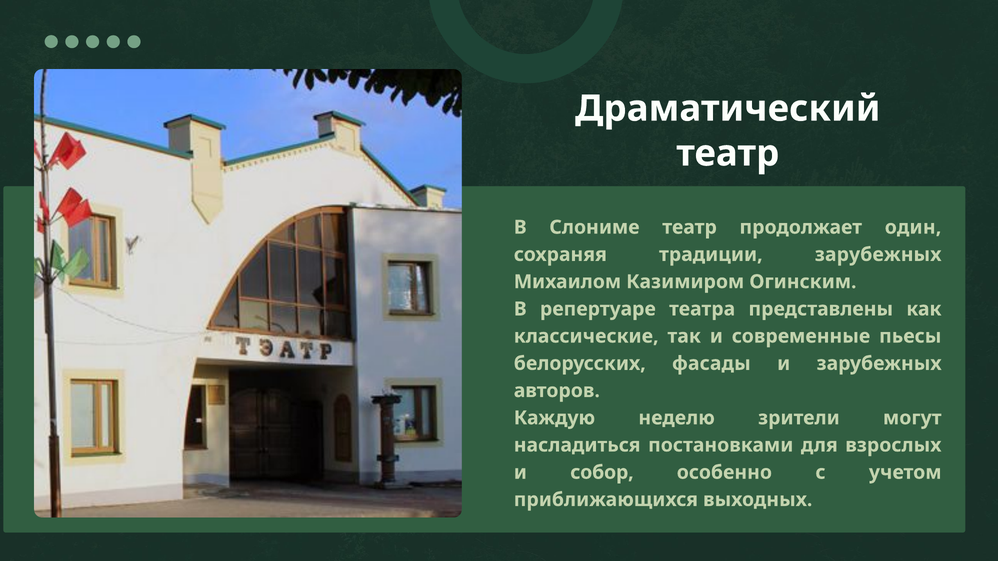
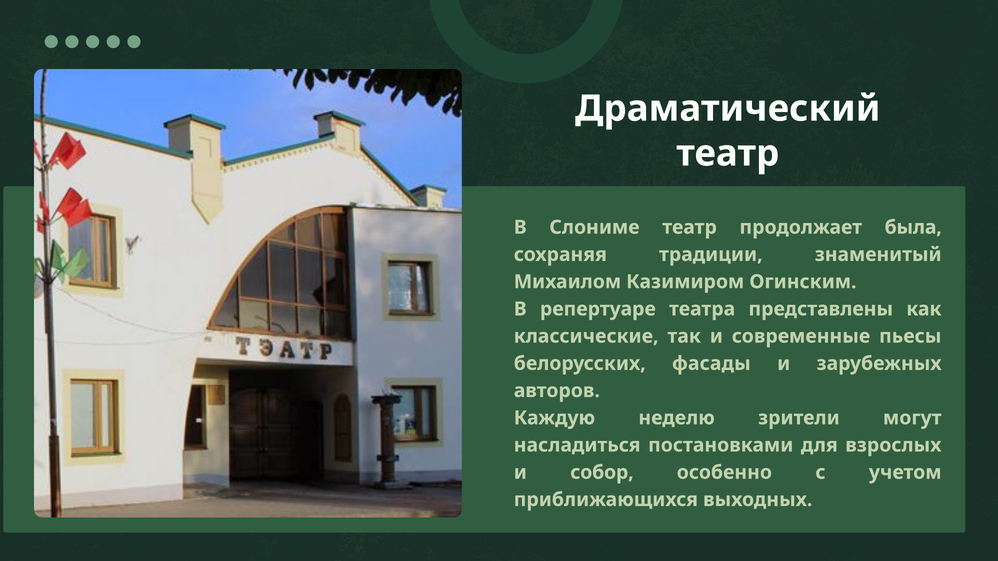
один: один -> была
традиции зарубежных: зарубежных -> знаменитый
